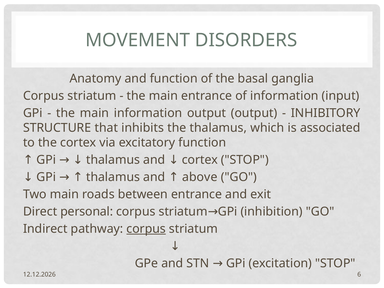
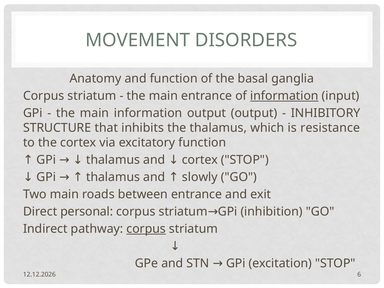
information at (284, 96) underline: none -> present
associated: associated -> resistance
above: above -> slowly
